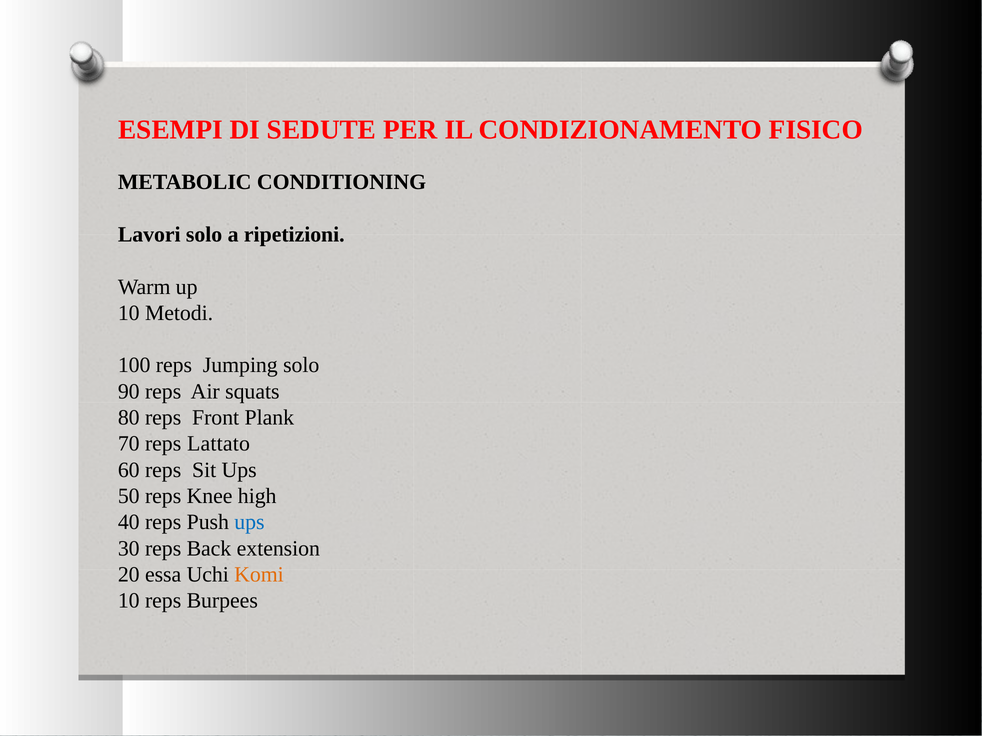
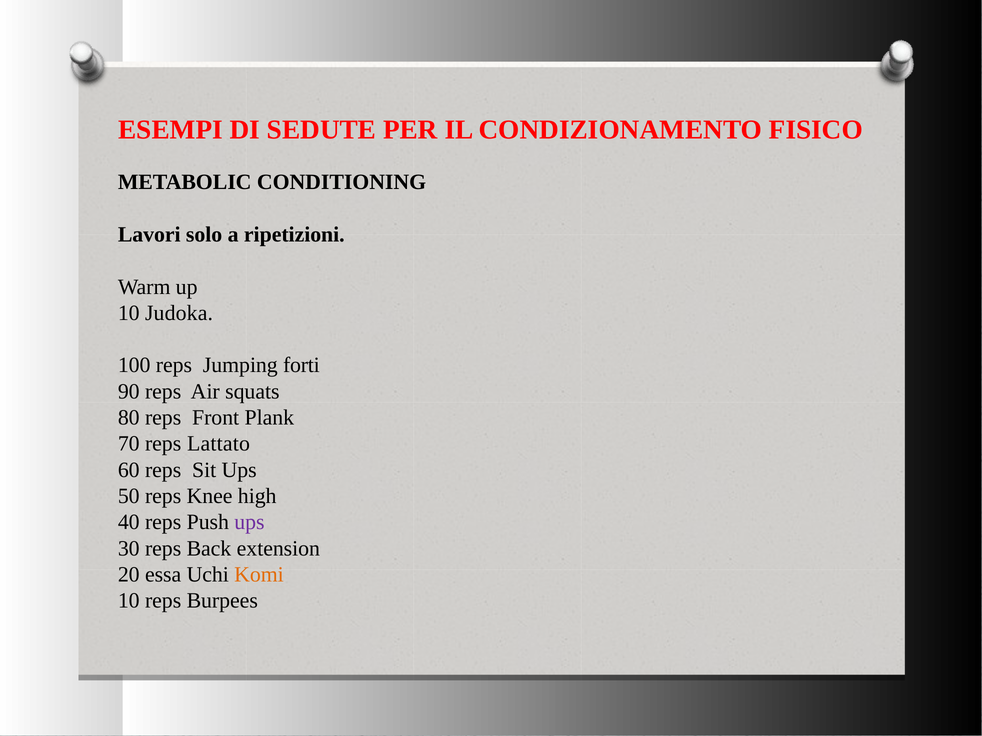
Metodi: Metodi -> Judoka
Jumping solo: solo -> forti
ups at (249, 523) colour: blue -> purple
